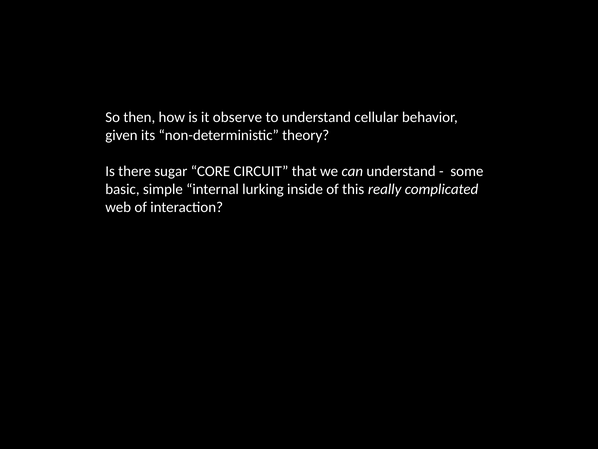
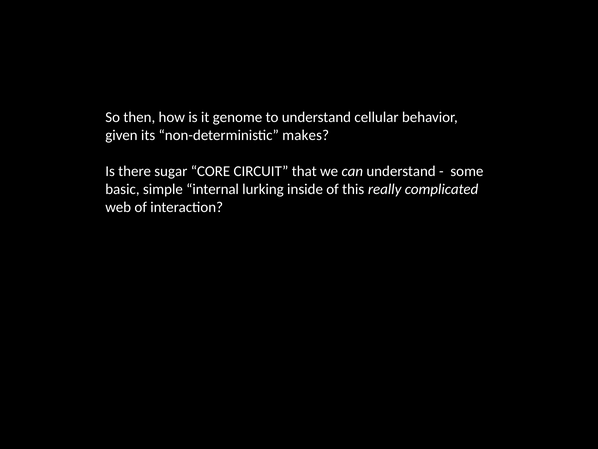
observe: observe -> genome
theory: theory -> makes
